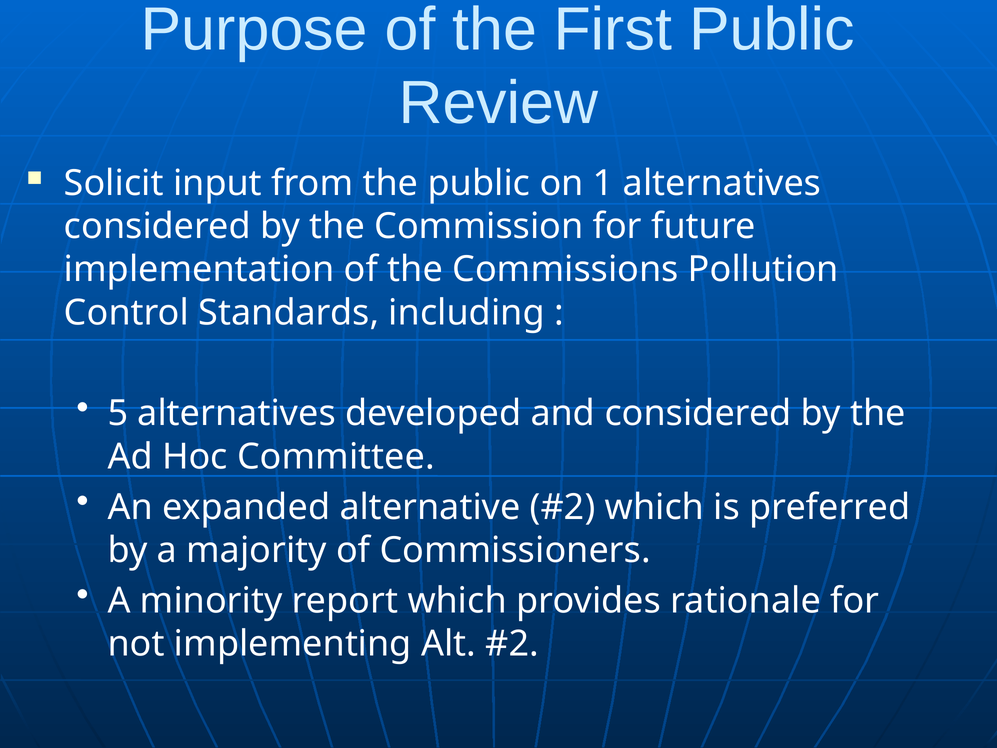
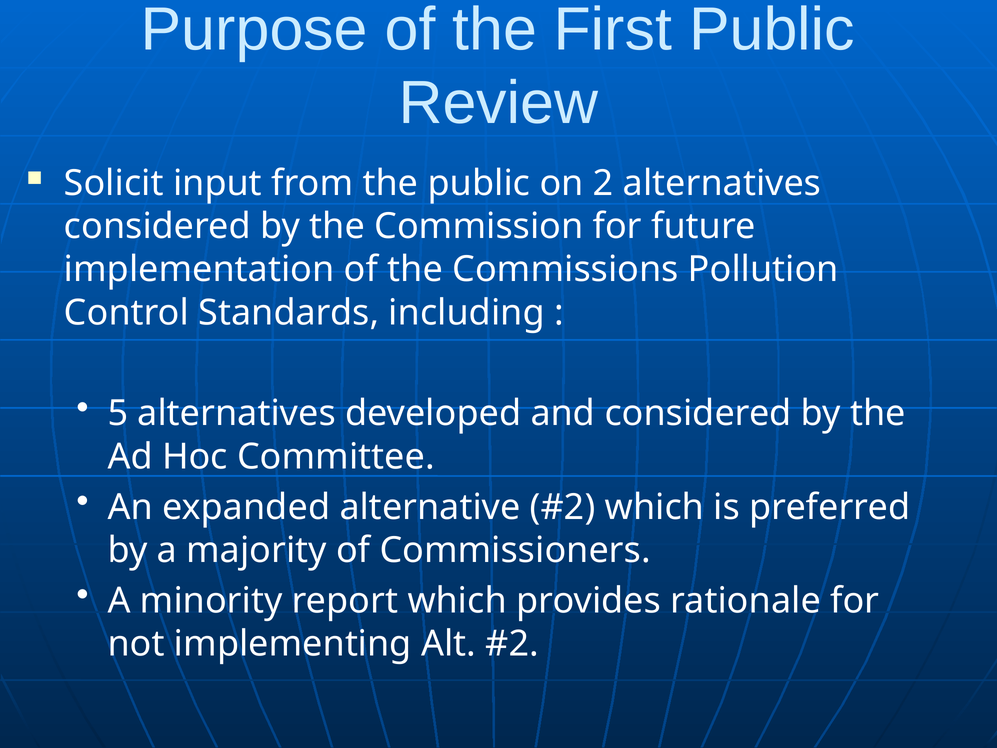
1: 1 -> 2
